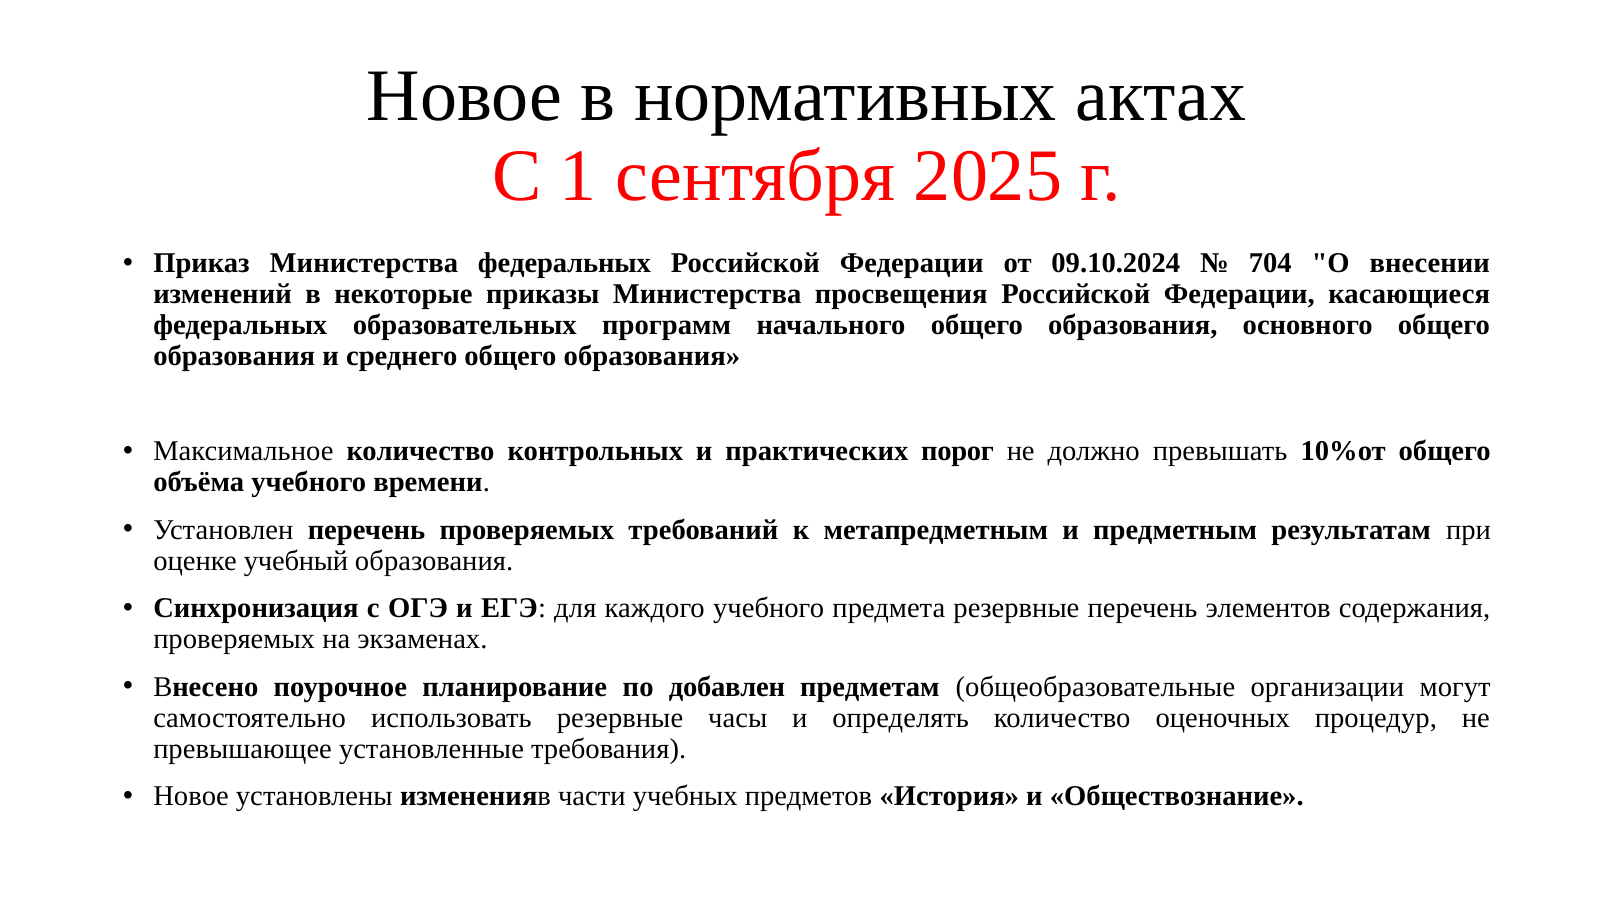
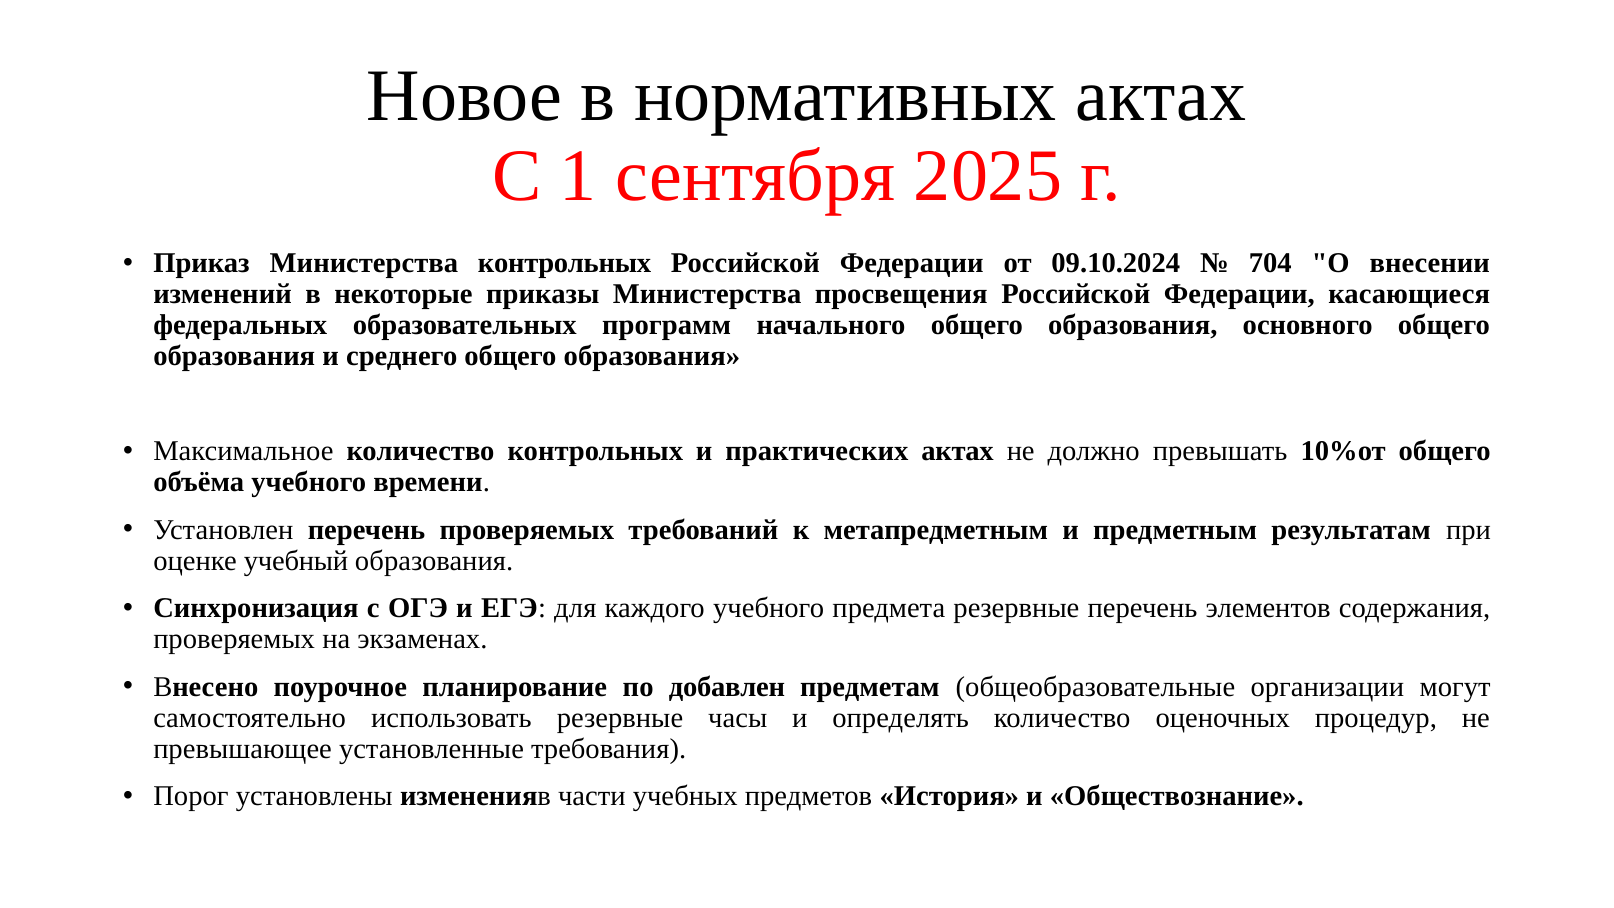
Министерства федеральных: федеральных -> контрольных
практических порог: порог -> актах
Новое at (191, 796): Новое -> Порог
